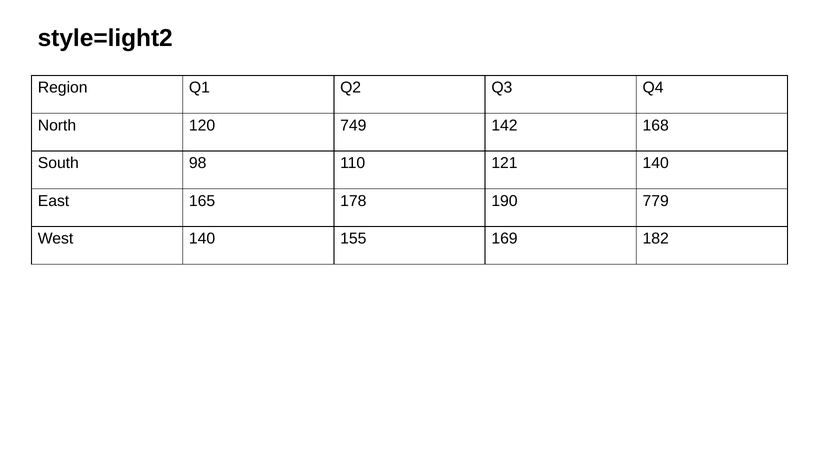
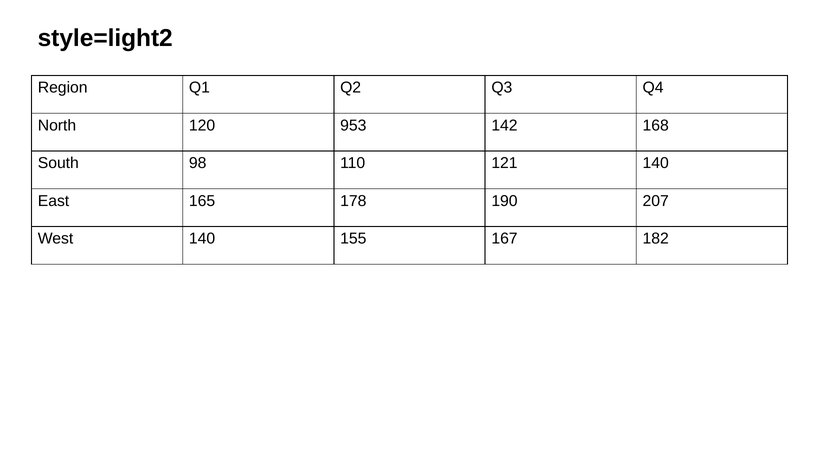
749: 749 -> 953
779: 779 -> 207
169: 169 -> 167
